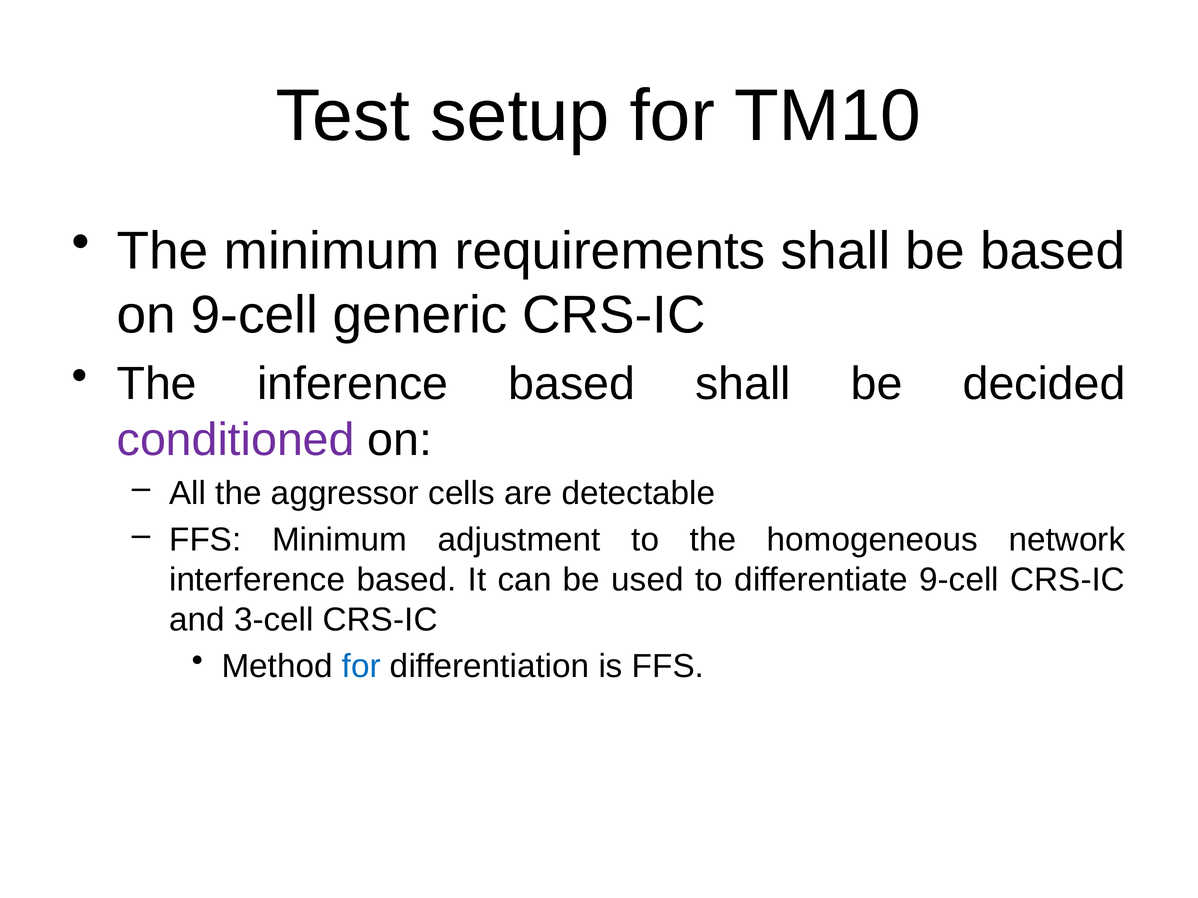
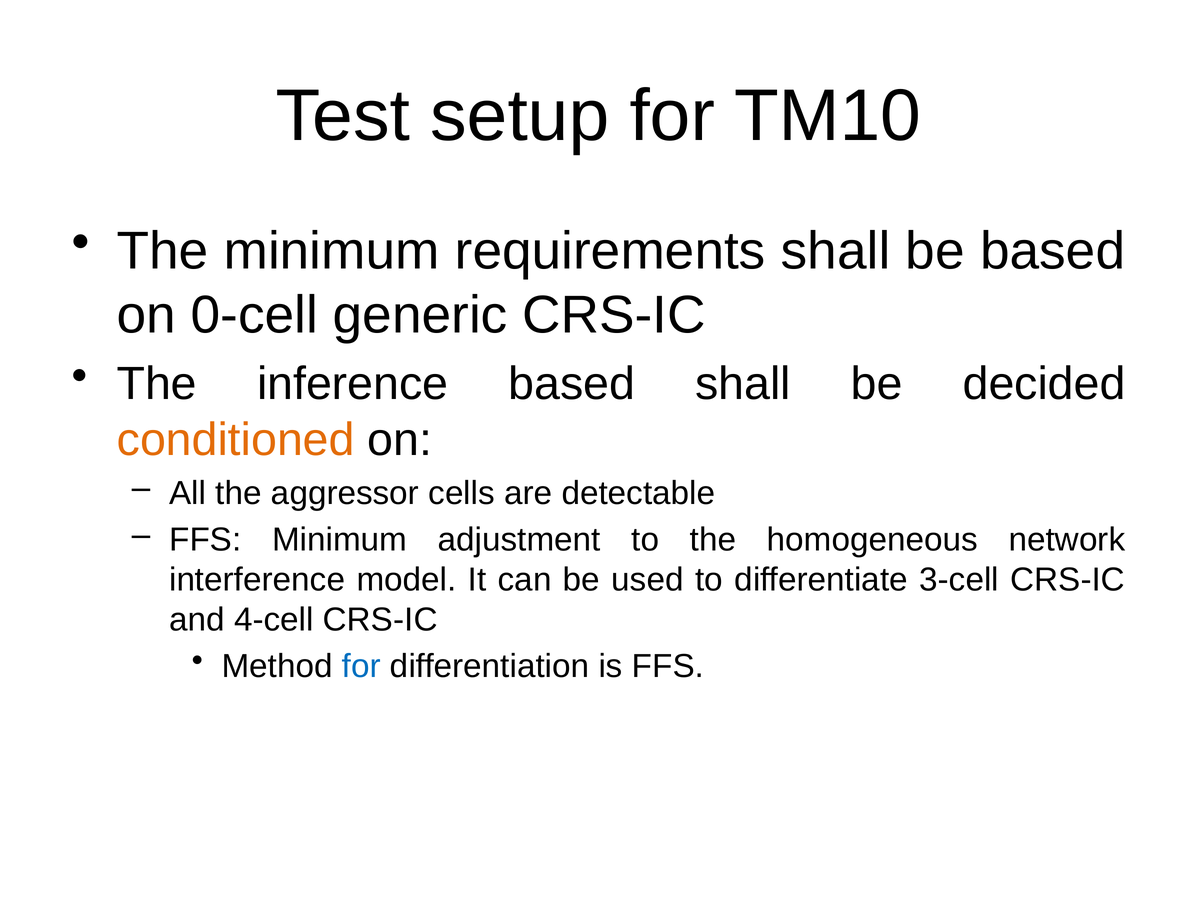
on 9-cell: 9-cell -> 0-cell
conditioned colour: purple -> orange
interference based: based -> model
differentiate 9-cell: 9-cell -> 3-cell
3-cell: 3-cell -> 4-cell
